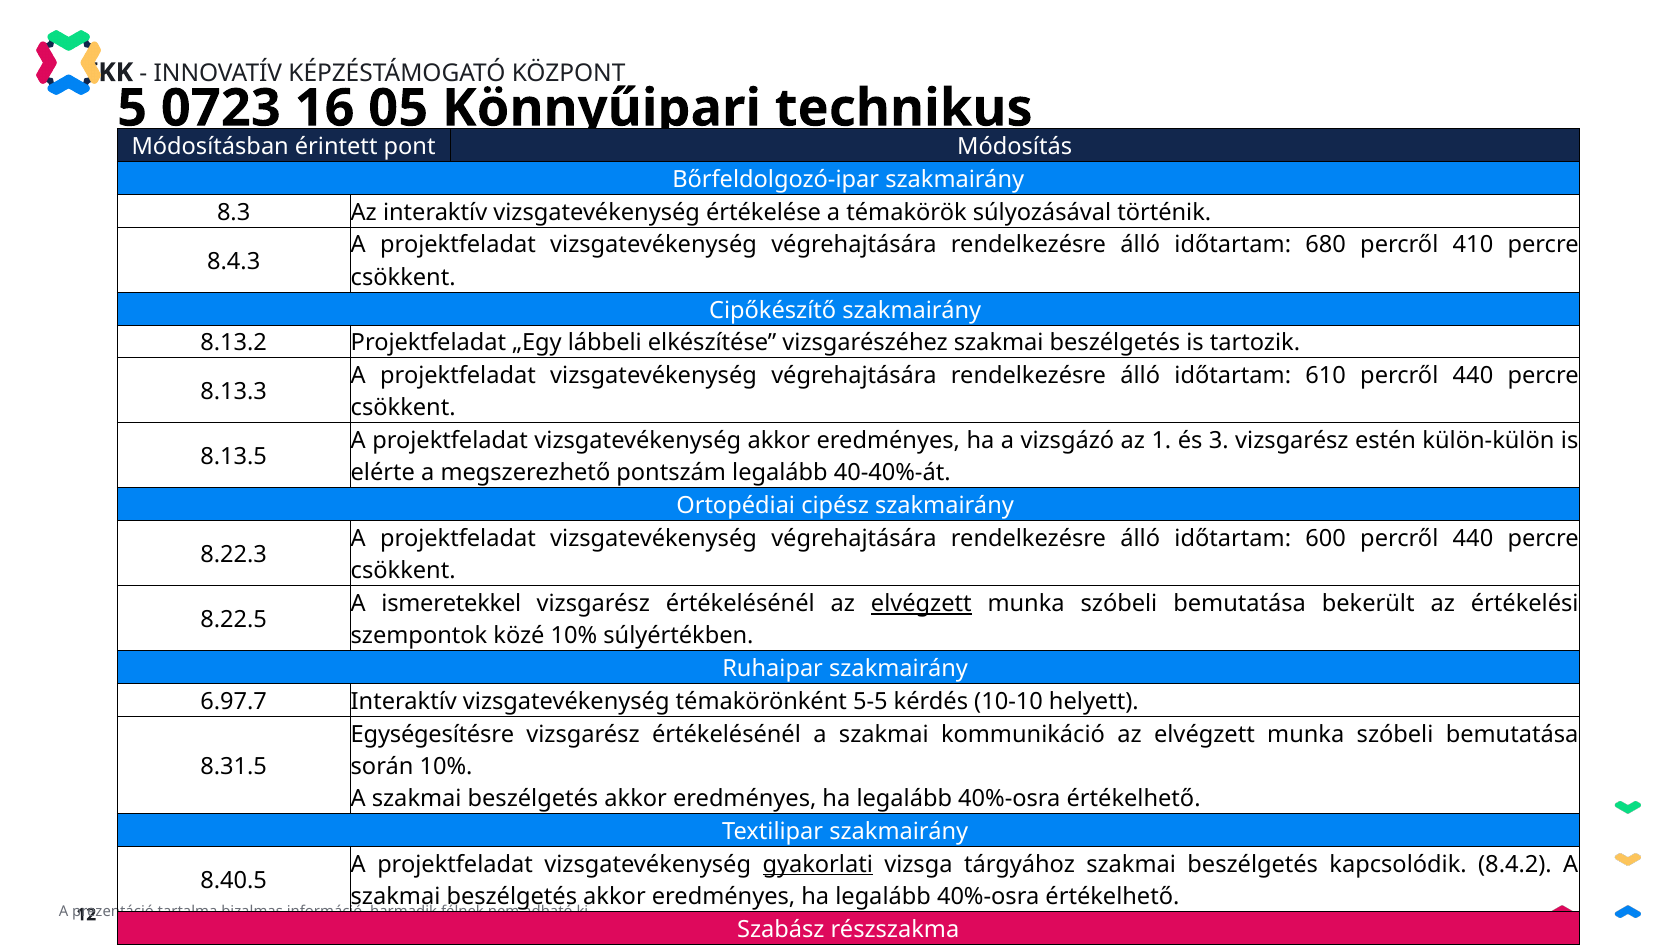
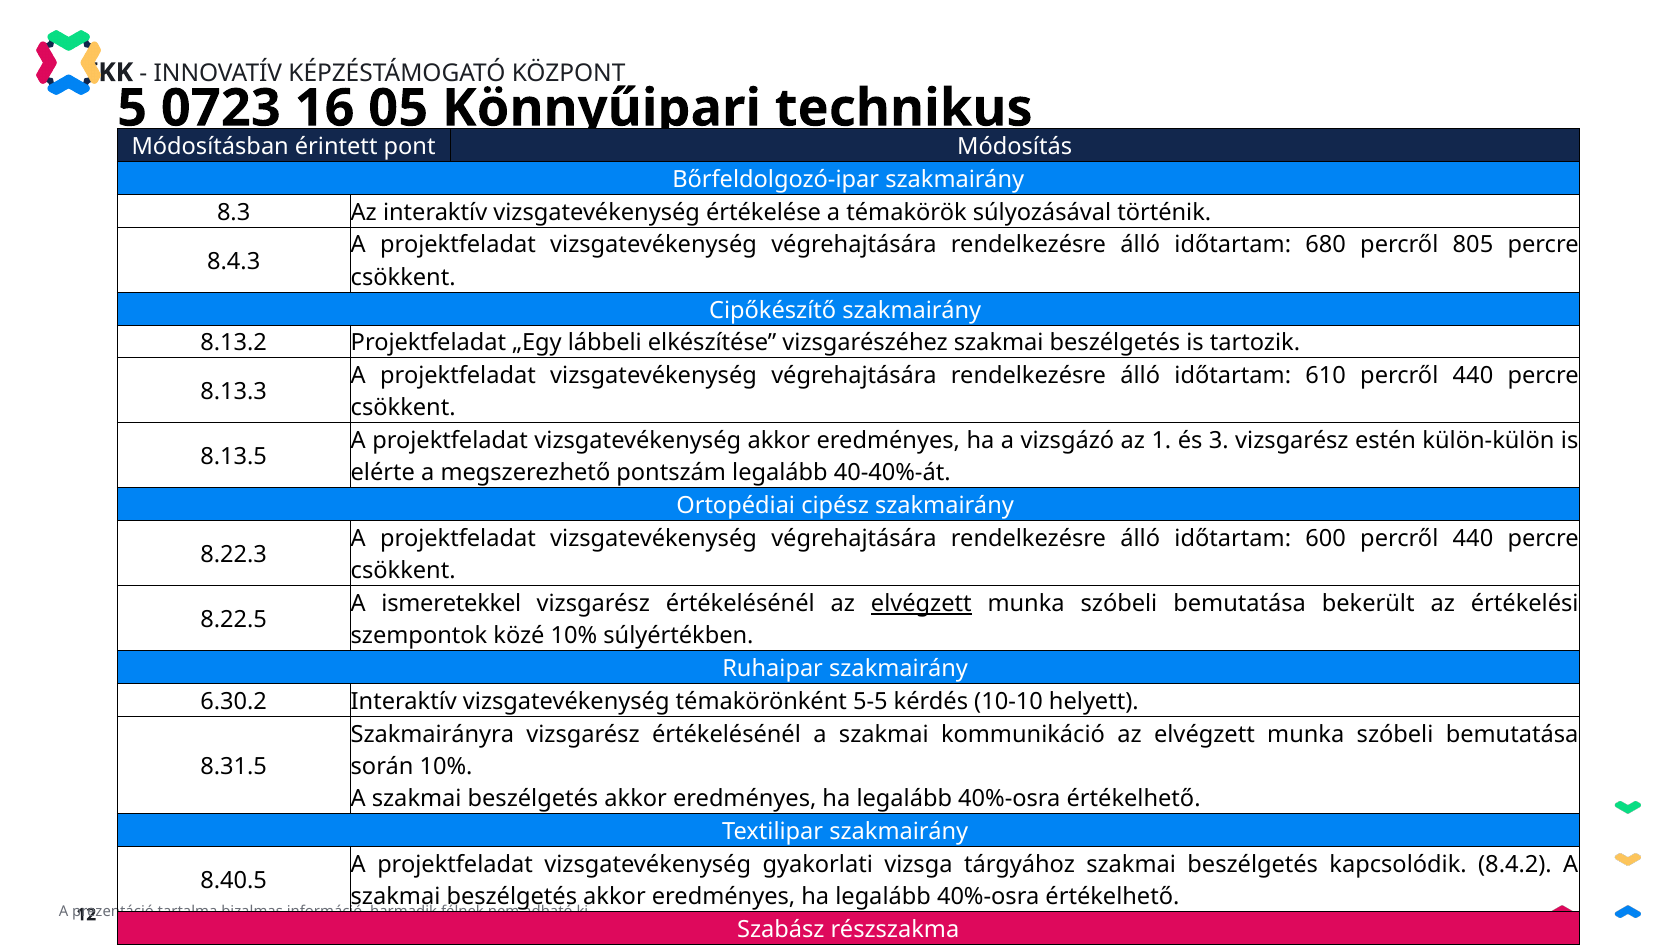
410: 410 -> 805
6.97.7: 6.97.7 -> 6.30.2
Egységesítésre: Egységesítésre -> Szakmairányra
gyakorlati underline: present -> none
